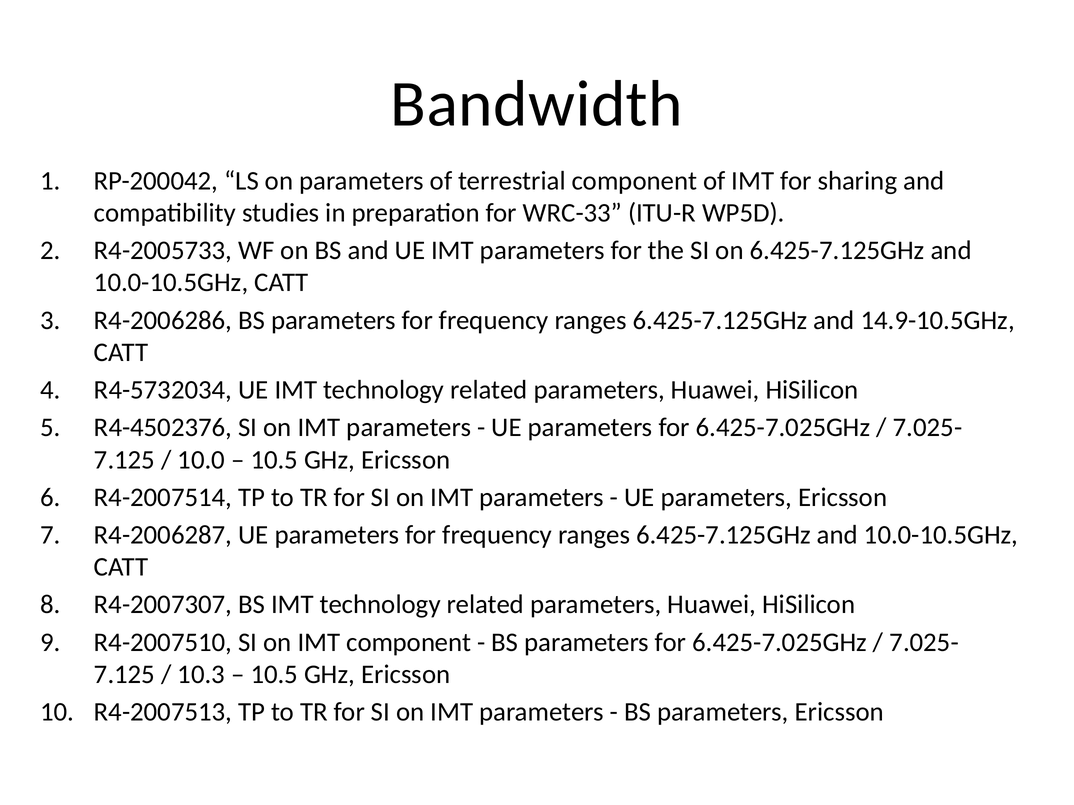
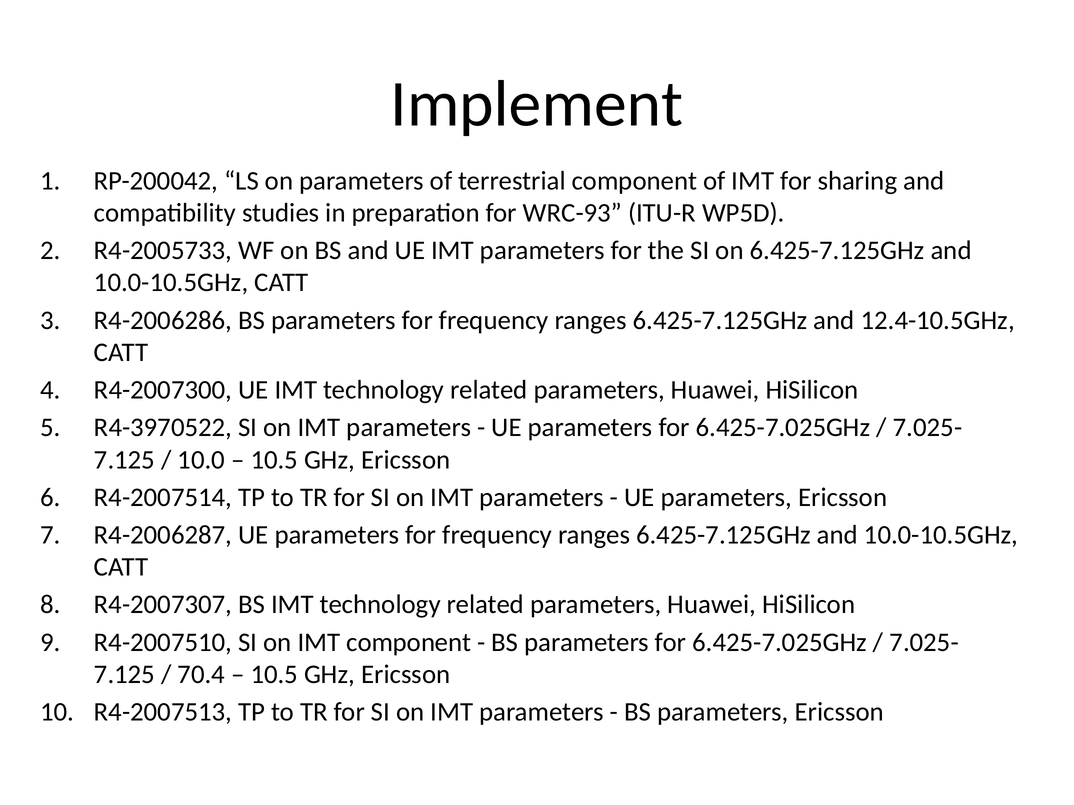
Bandwidth: Bandwidth -> Implement
WRC-33: WRC-33 -> WRC-93
14.9-10.5GHz: 14.9-10.5GHz -> 12.4-10.5GHz
R4-5732034: R4-5732034 -> R4-2007300
R4-4502376: R4-4502376 -> R4-3970522
10.3: 10.3 -> 70.4
